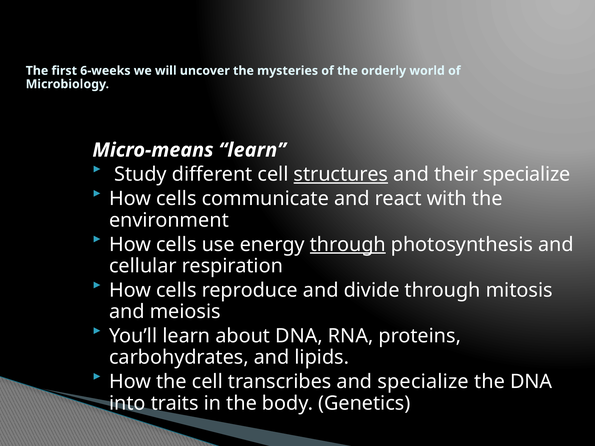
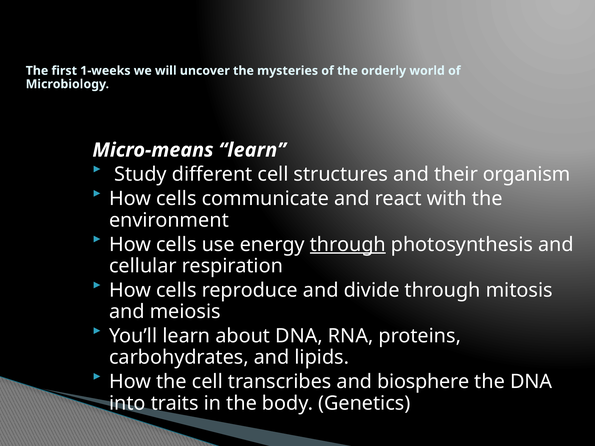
6-weeks: 6-weeks -> 1-weeks
structures underline: present -> none
their specialize: specialize -> organism
and specialize: specialize -> biosphere
